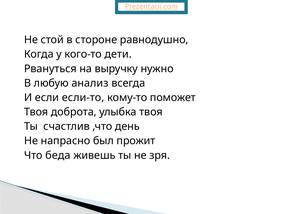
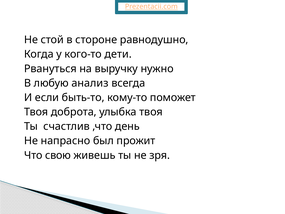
если-то: если-то -> быть-то
беда: беда -> свою
